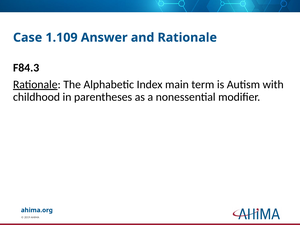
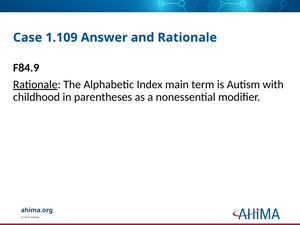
F84.3: F84.3 -> F84.9
